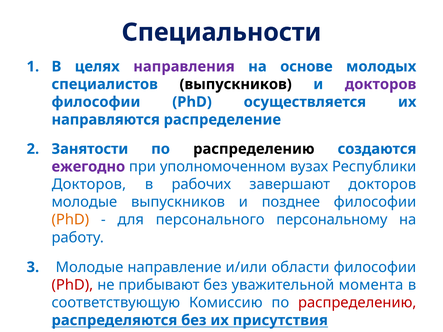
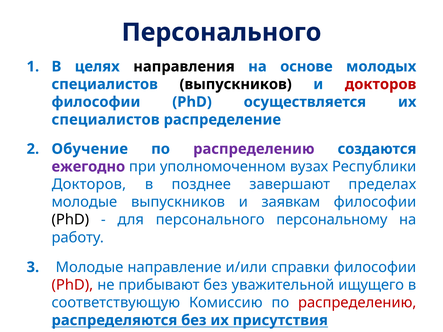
Специальности at (221, 32): Специальности -> Персонального
направления colour: purple -> black
докторов at (381, 84) colour: purple -> red
направляются at (106, 120): направляются -> специалистов
Занятости: Занятости -> Обучение
распределению at (254, 149) colour: black -> purple
рабочих: рабочих -> позднее
завершают докторов: докторов -> пределах
позднее: позднее -> заявкам
PhD at (70, 220) colour: orange -> black
области: области -> справки
момента: момента -> ищущего
